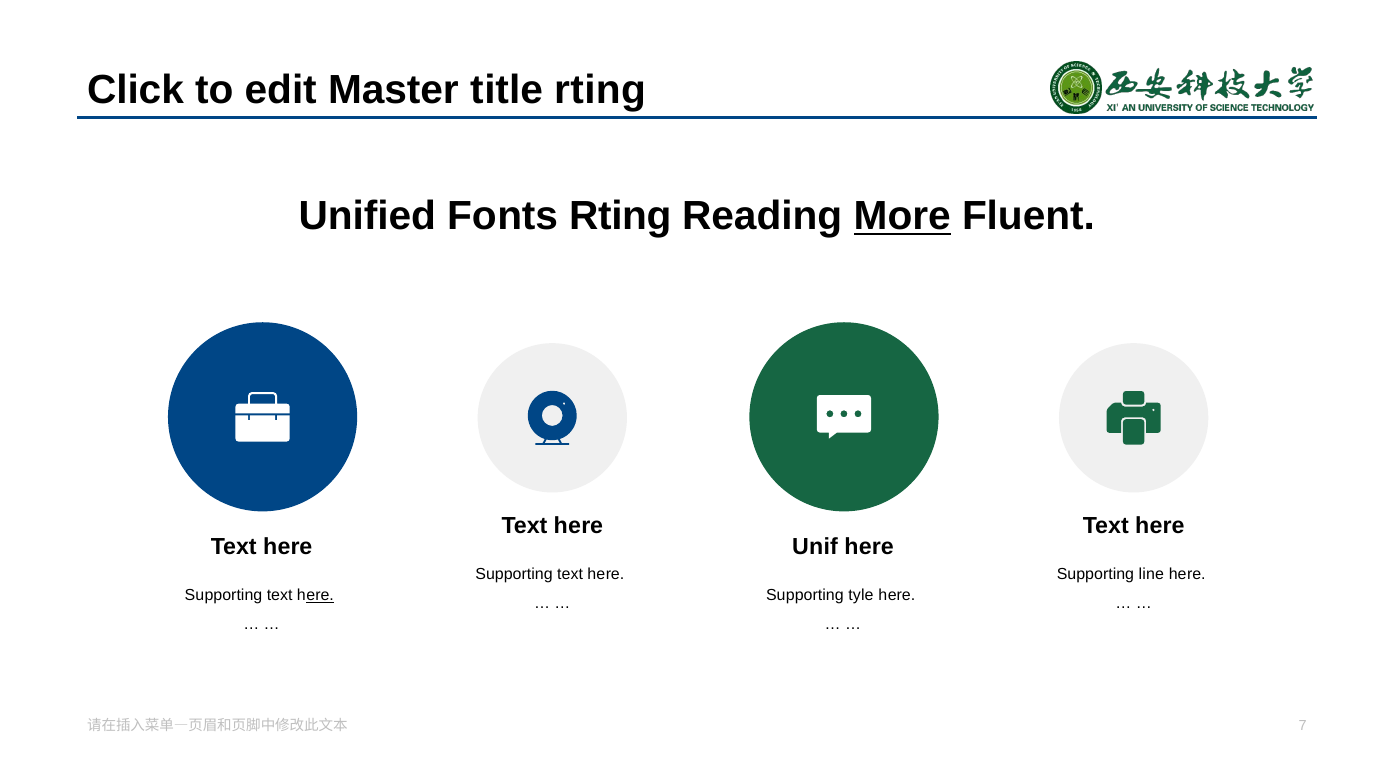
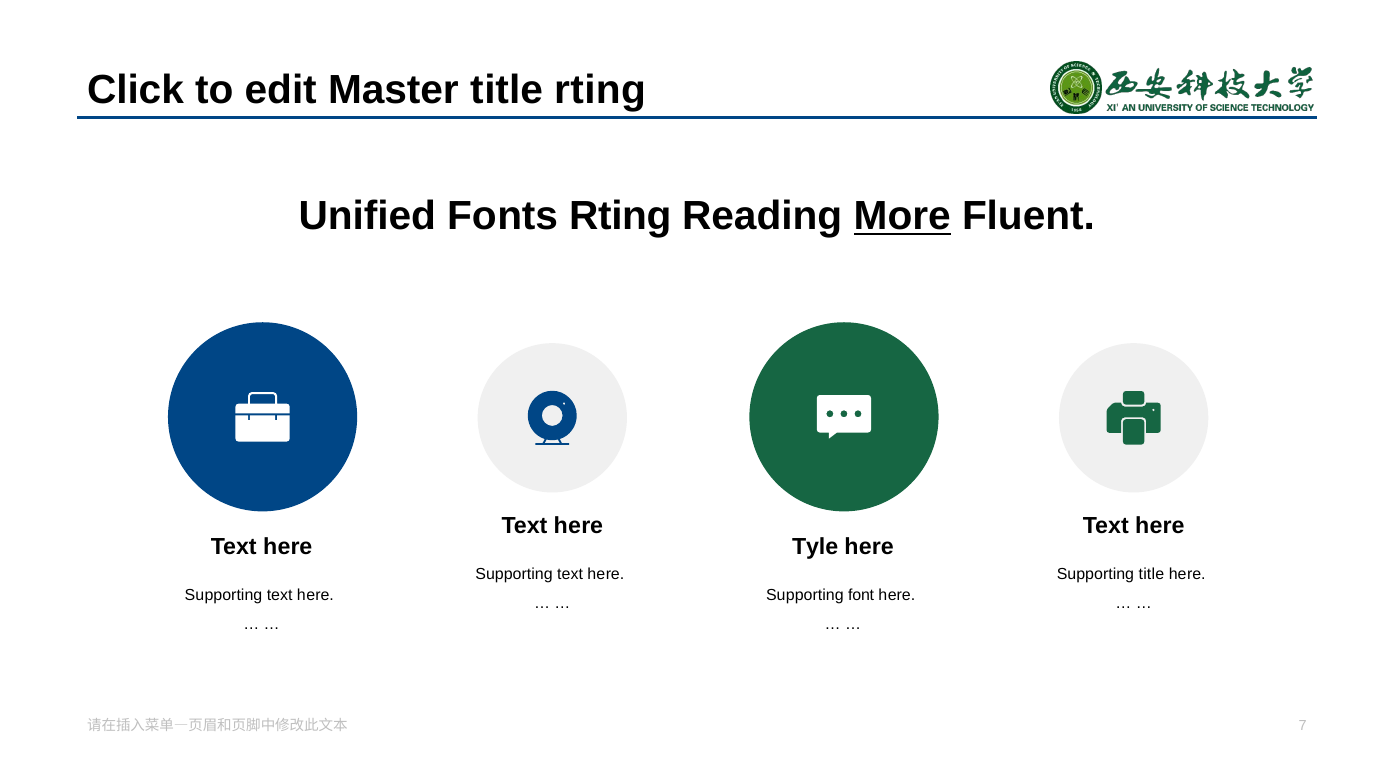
Unif: Unif -> Tyle
line: line -> title
ere at (320, 596) underline: present -> none
tyle: tyle -> font
